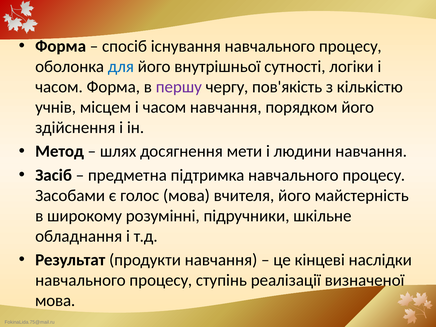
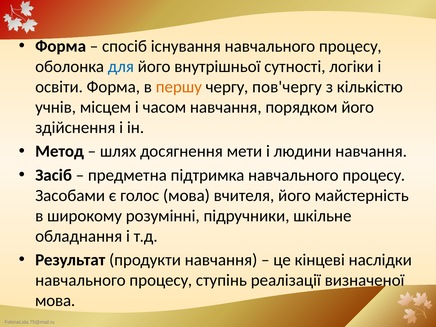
часом at (59, 87): часом -> освіти
першу colour: purple -> orange
пов'якість: пов'якість -> пов'чергу
